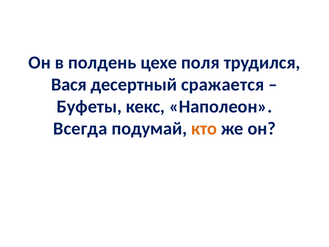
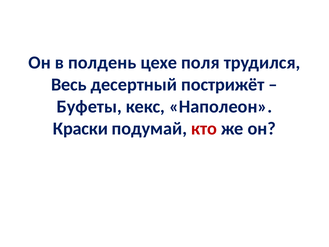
Вася: Вася -> Весь
сражается: сражается -> пострижёт
Всегда: Всегда -> Краски
кто colour: orange -> red
